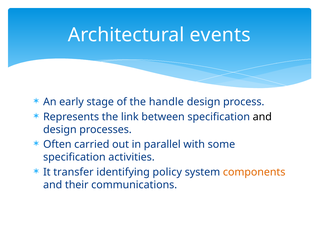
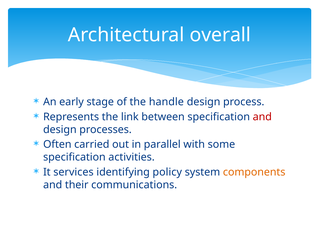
events: events -> overall
and at (262, 117) colour: black -> red
transfer: transfer -> services
